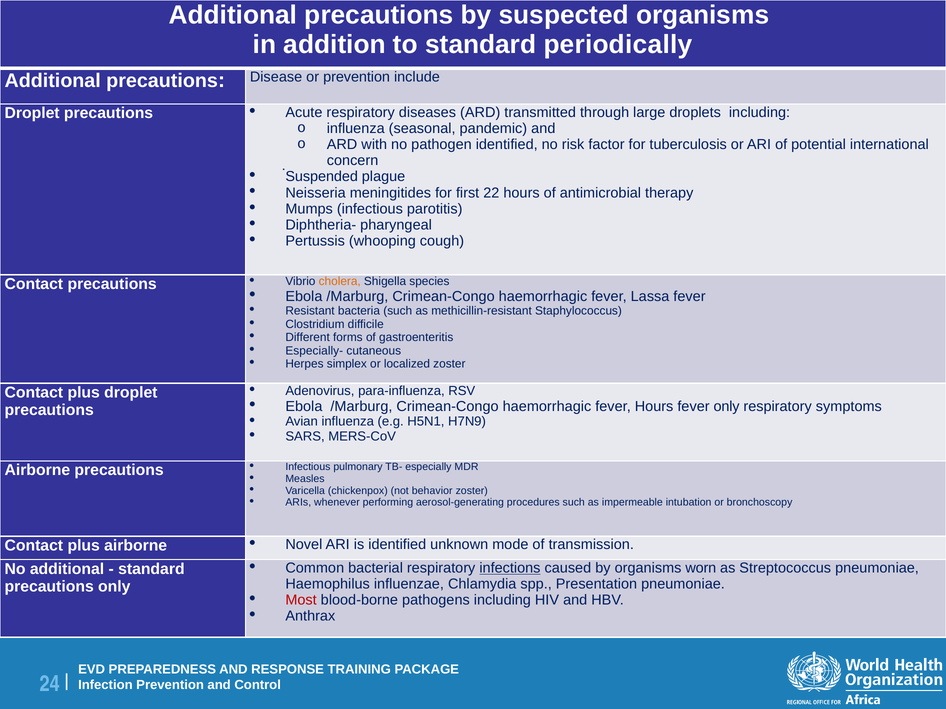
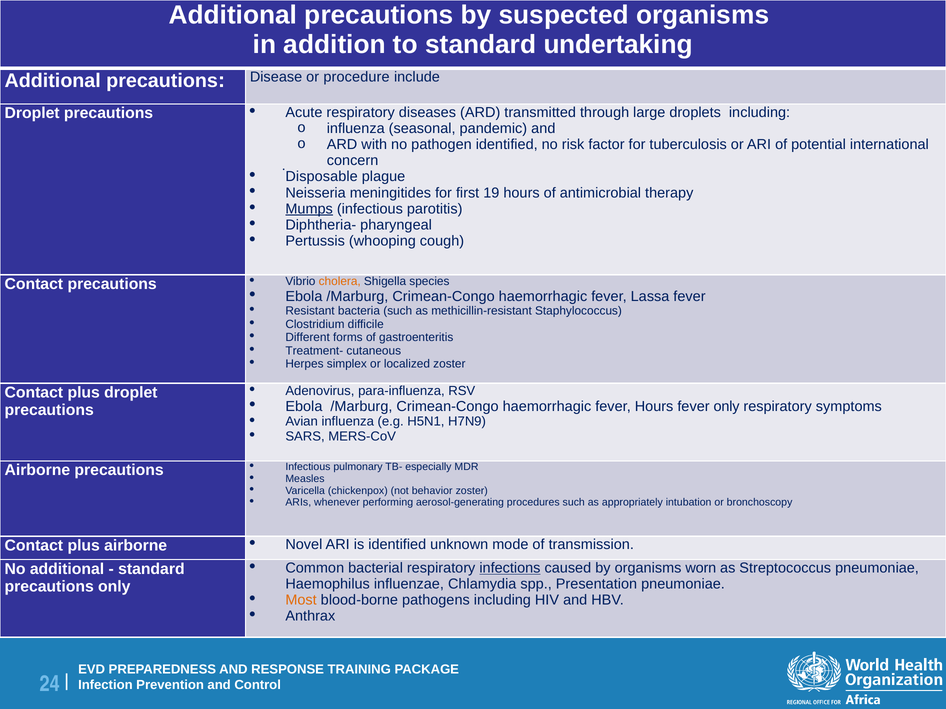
periodically: periodically -> undertaking
or prevention: prevention -> procedure
Suspended: Suspended -> Disposable
22: 22 -> 19
Mumps underline: none -> present
Especially-: Especially- -> Treatment-
impermeable: impermeable -> appropriately
Most colour: red -> orange
